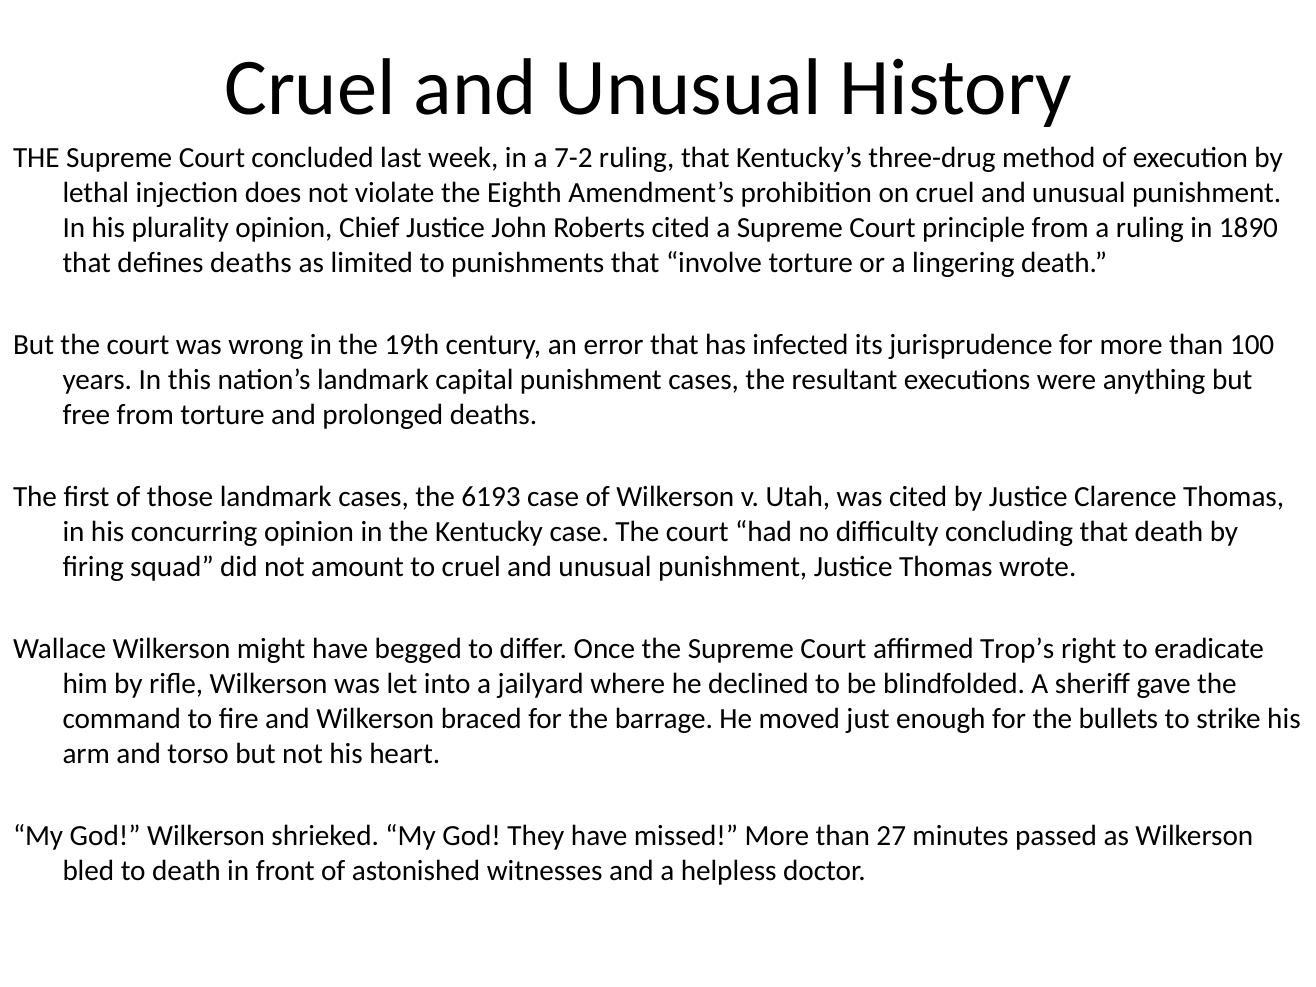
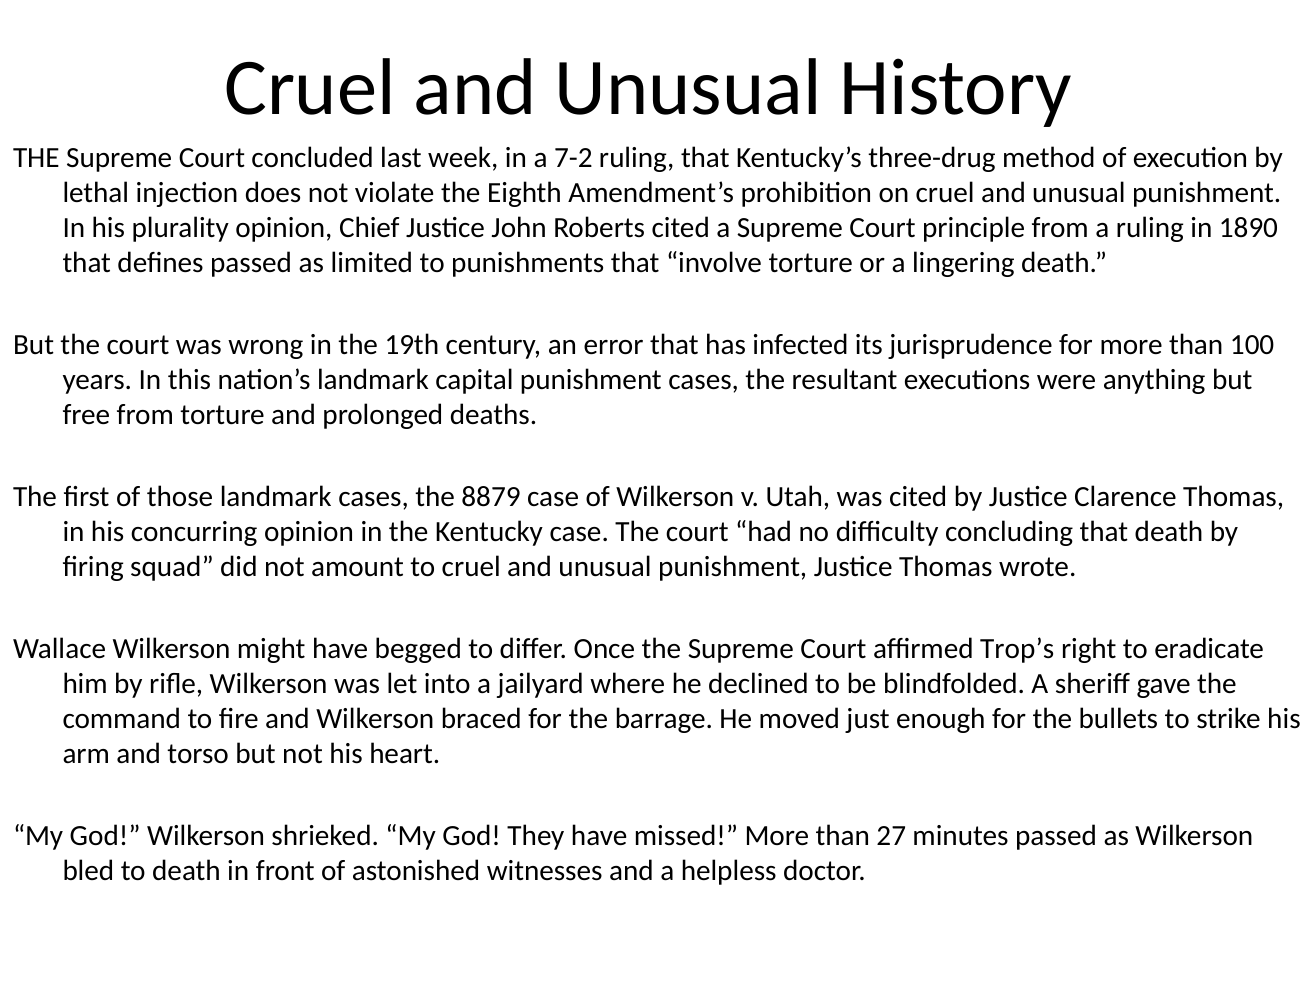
defines deaths: deaths -> passed
6193: 6193 -> 8879
